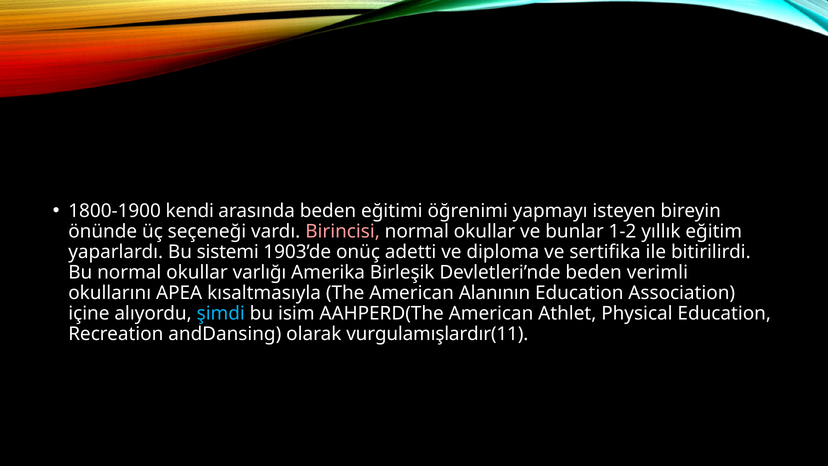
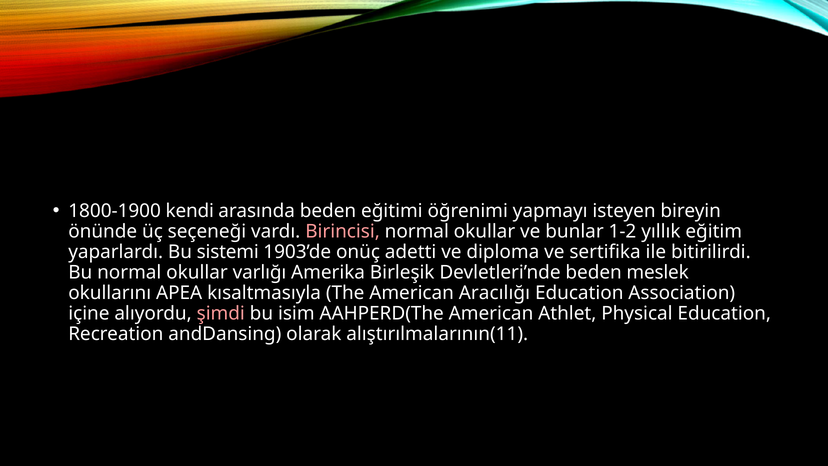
verimli: verimli -> meslek
Alanının: Alanının -> Aracılığı
şimdi colour: light blue -> pink
vurgulamışlardır(11: vurgulamışlardır(11 -> alıştırılmalarının(11
